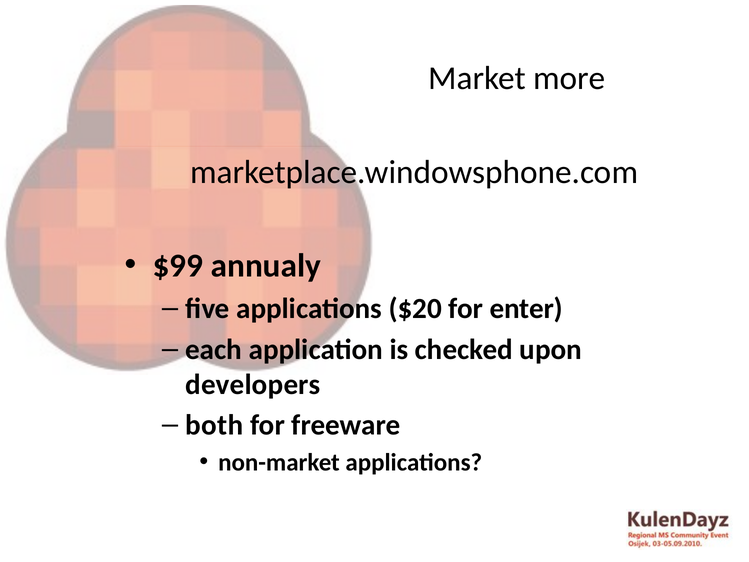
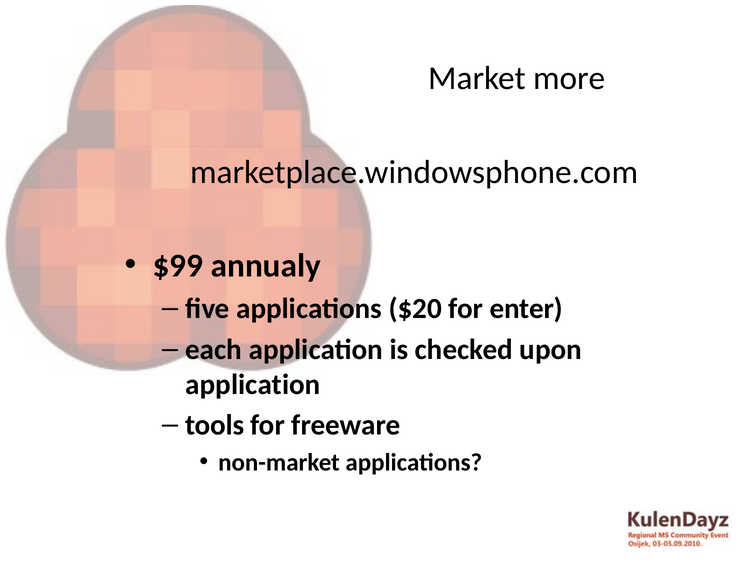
developers at (253, 384): developers -> application
both: both -> tools
